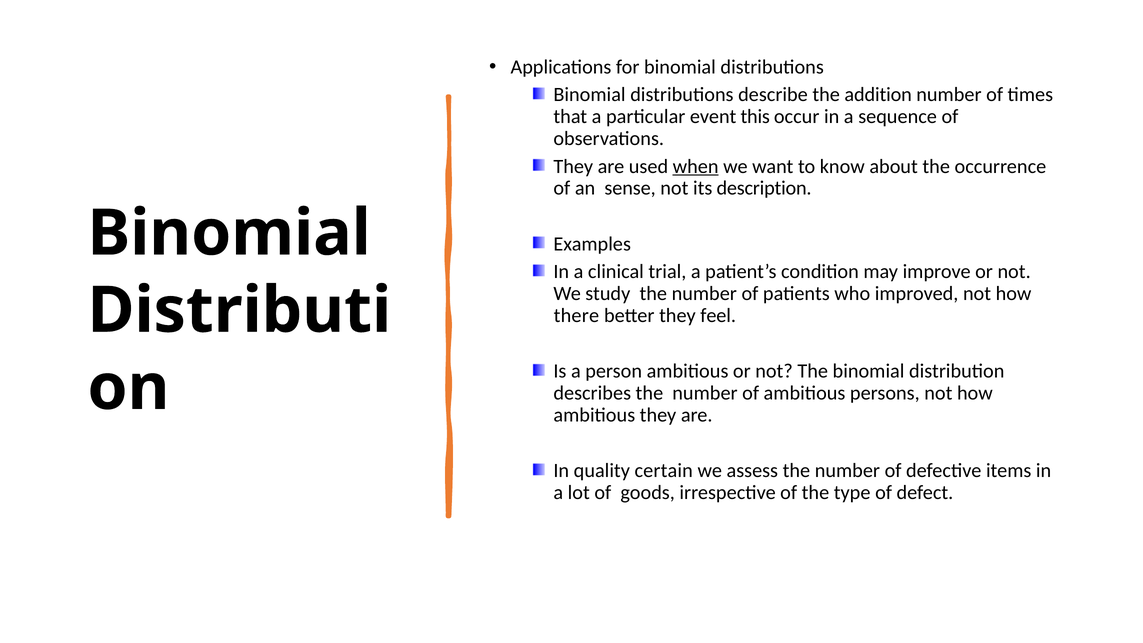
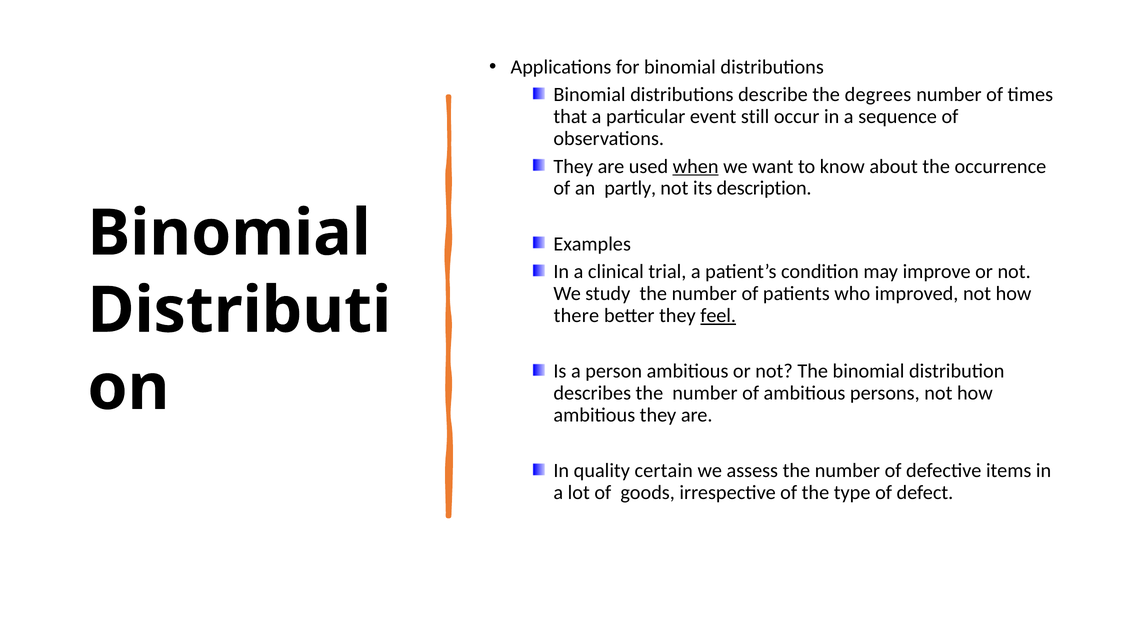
addition: addition -> degrees
this: this -> still
sense: sense -> partly
feel underline: none -> present
